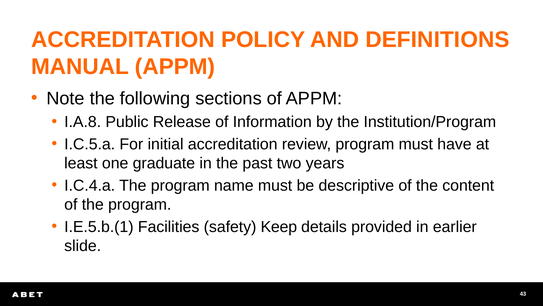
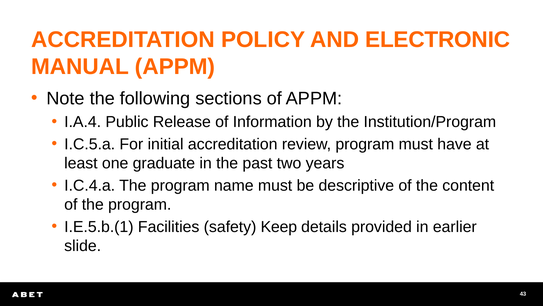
DEFINITIONS: DEFINITIONS -> ELECTRONIC
I.A.8: I.A.8 -> I.A.4
